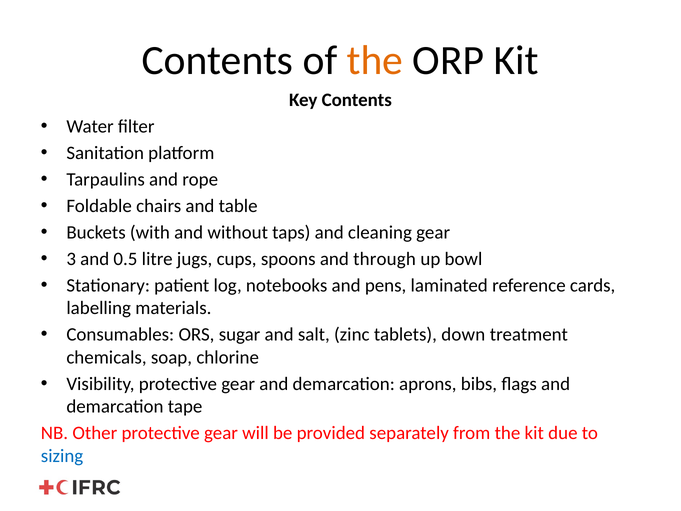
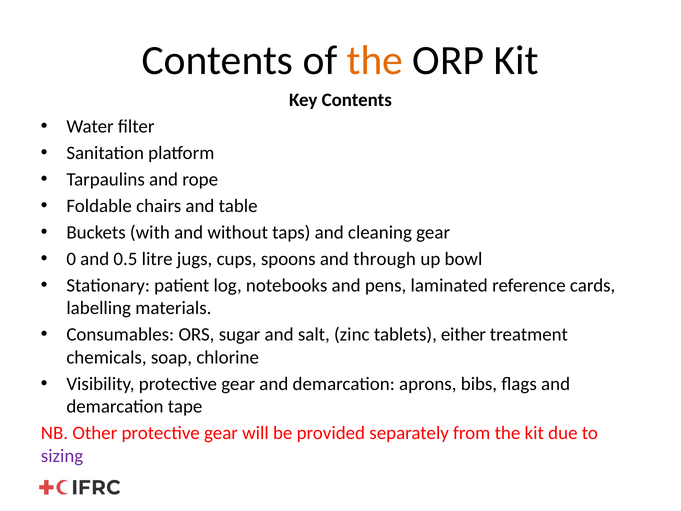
3: 3 -> 0
down: down -> either
sizing colour: blue -> purple
